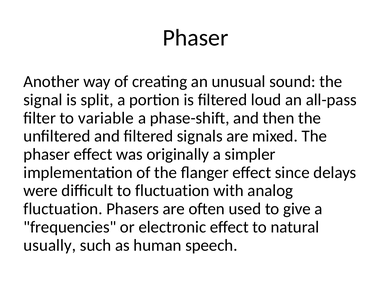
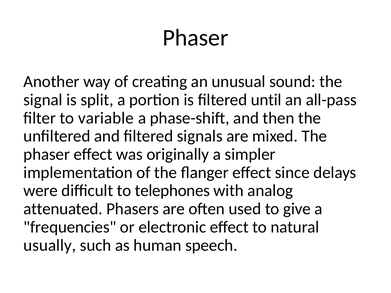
loud: loud -> until
to fluctuation: fluctuation -> telephones
fluctuation at (63, 209): fluctuation -> attenuated
